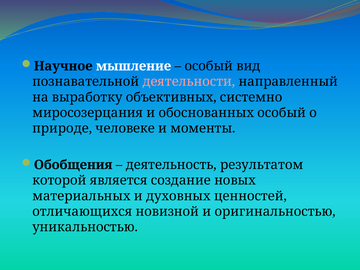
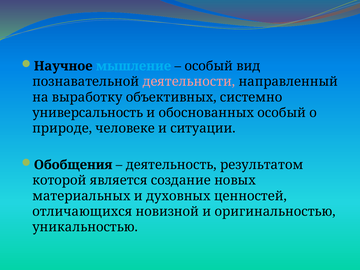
мышление colour: white -> light blue
миросозерцания: миросозерцания -> универсальность
моменты: моменты -> ситуации
